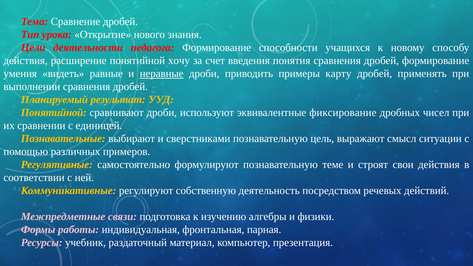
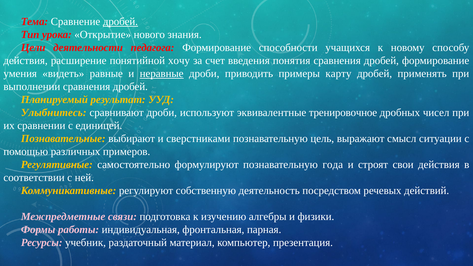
дробей at (120, 22) underline: none -> present
Понятийной at (54, 113): Понятийной -> Улыбнитесь
фиксирование: фиксирование -> тренировочное
теме: теме -> года
